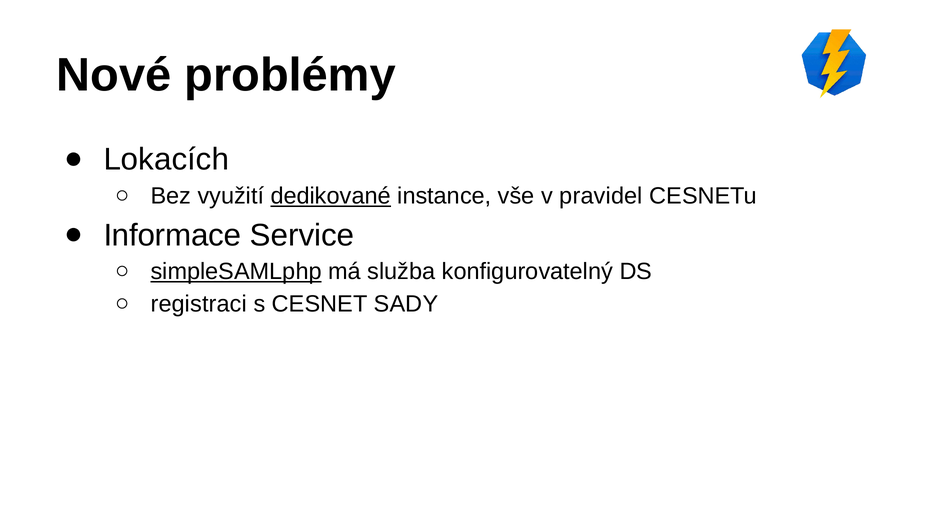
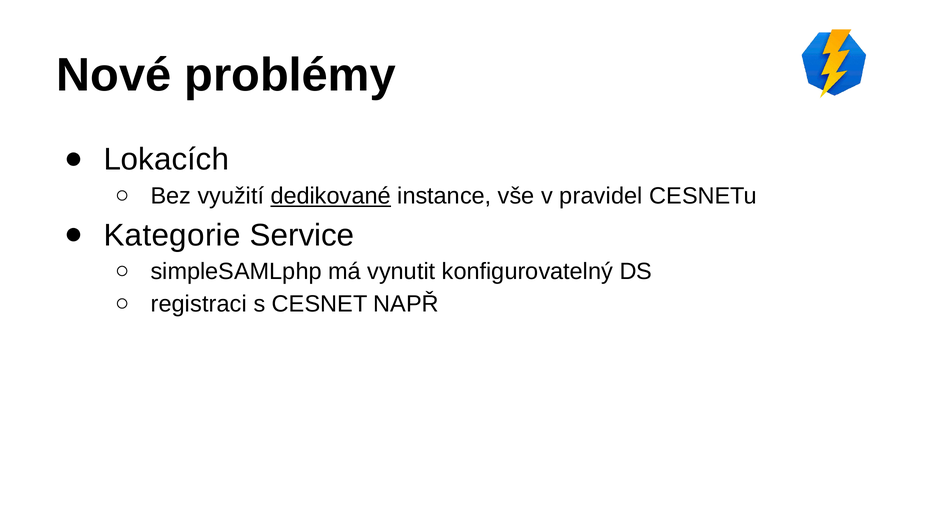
Informace: Informace -> Kategorie
simpleSAMLphp underline: present -> none
služba: služba -> vynutit
SADY: SADY -> NAPŘ
